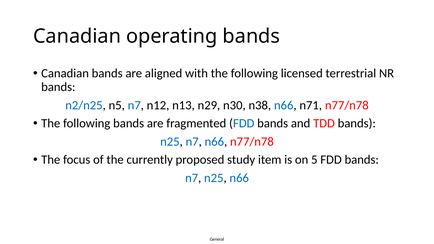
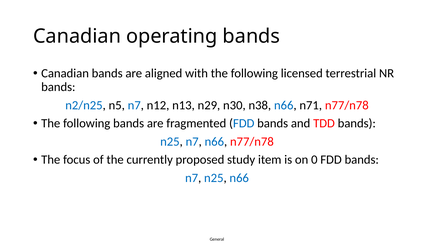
5: 5 -> 0
